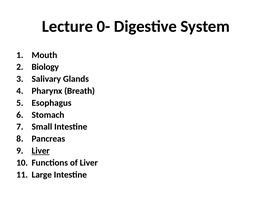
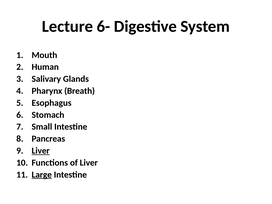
0-: 0- -> 6-
Biology: Biology -> Human
Large underline: none -> present
